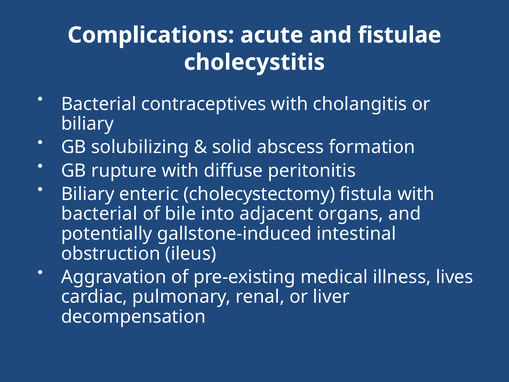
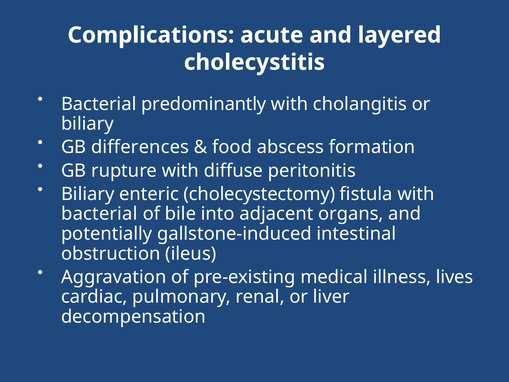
fistulae: fistulae -> layered
contraceptives: contraceptives -> predominantly
solubilizing: solubilizing -> differences
solid: solid -> food
